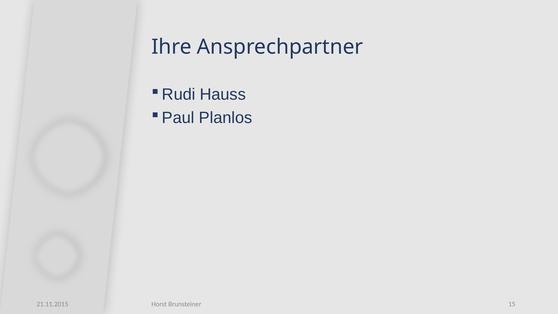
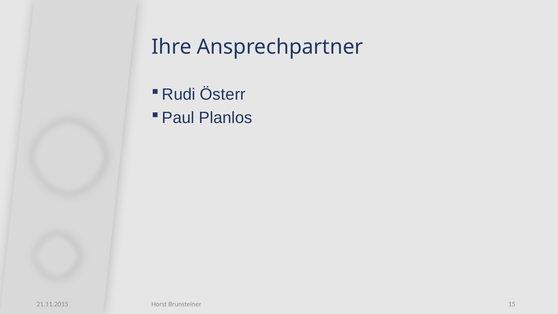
Hauss: Hauss -> Österr
